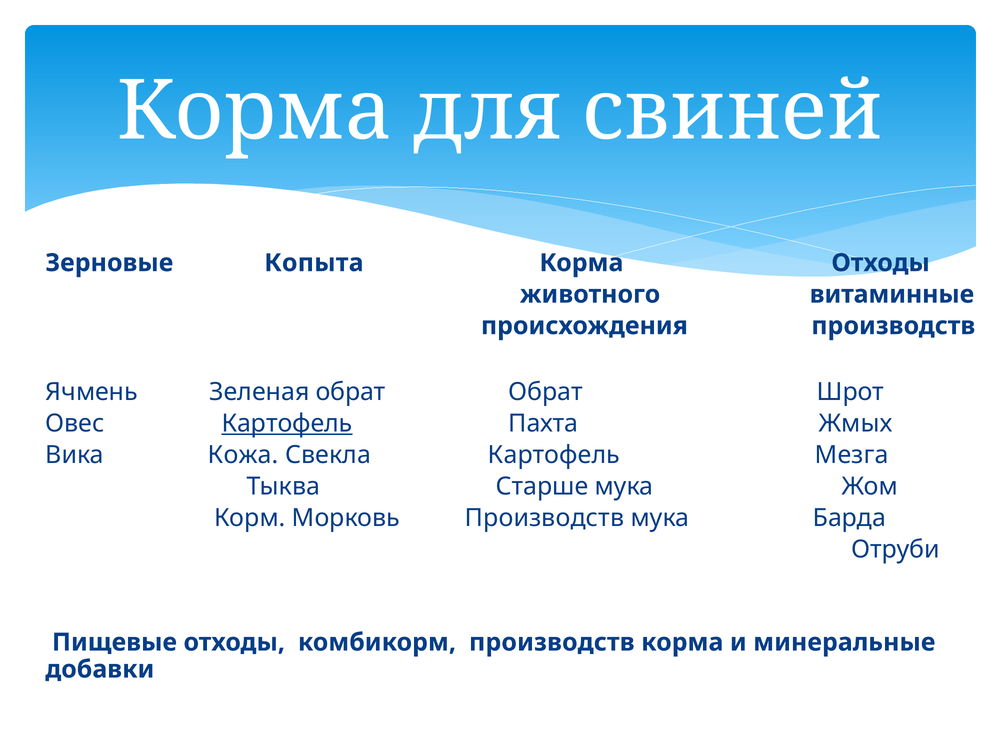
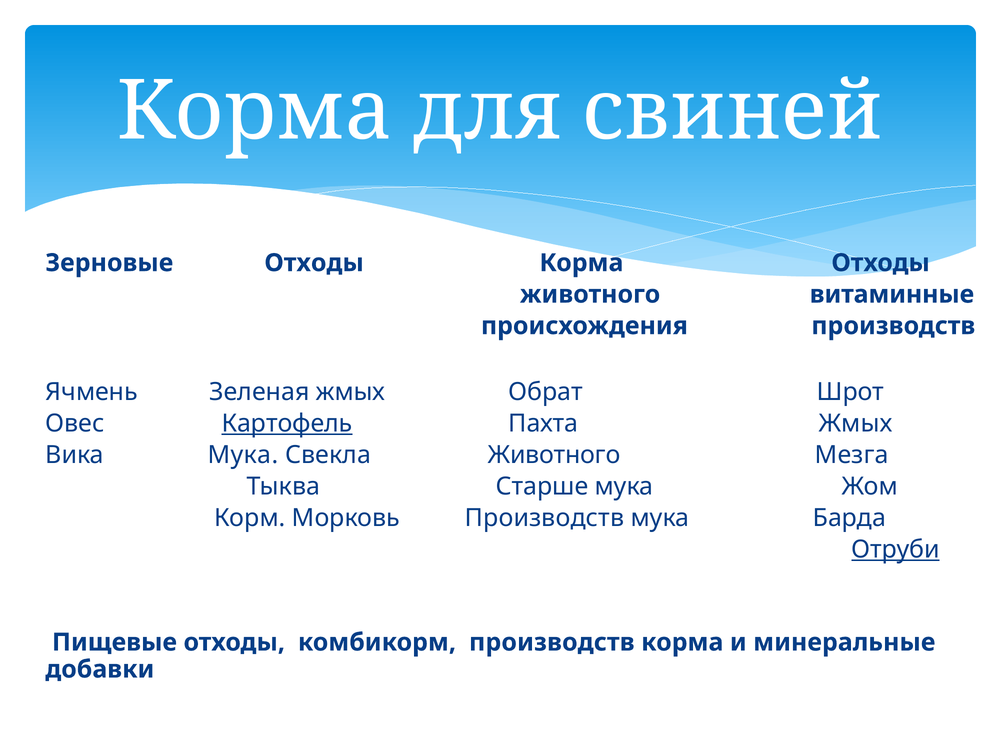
Зерновые Копыта: Копыта -> Отходы
Зеленая обрат: обрат -> жмых
Вика Кожа: Кожа -> Мука
Свекла Картофель: Картофель -> Животного
Отруби underline: none -> present
